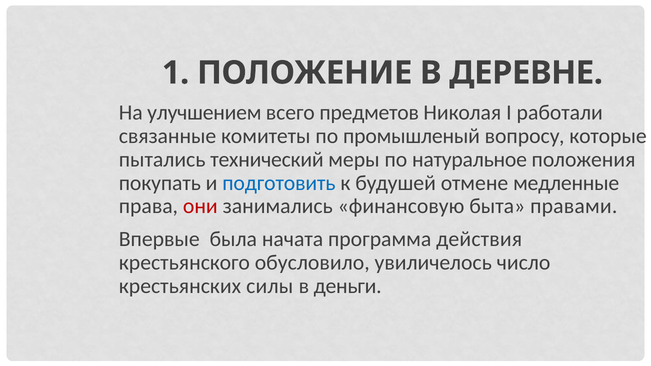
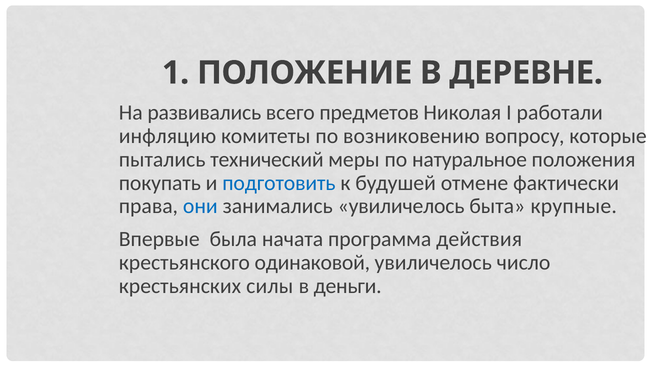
улучшением: улучшением -> развивались
связанные: связанные -> инфляцию
промышленый: промышленый -> возниковению
медленные: медленные -> фактически
они colour: red -> blue
занимались финансовую: финансовую -> увиличелось
правами: правами -> крупные
обусловило: обусловило -> одинаковой
